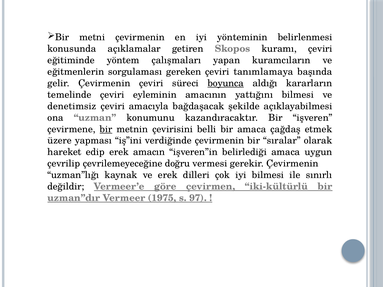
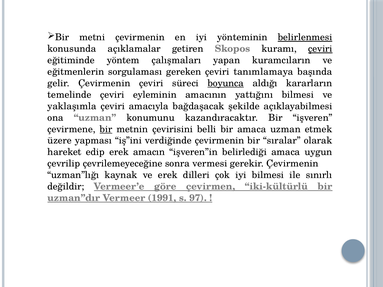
belirlenmesi underline: none -> present
çeviri at (320, 49) underline: none -> present
denetimsiz: denetimsiz -> yaklaşımla
amaca çağdaş: çağdaş -> uzman
doğru: doğru -> sonra
1975: 1975 -> 1991
